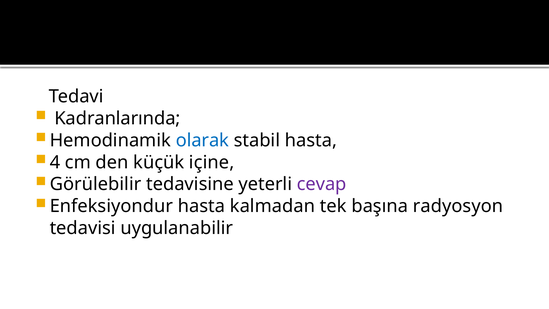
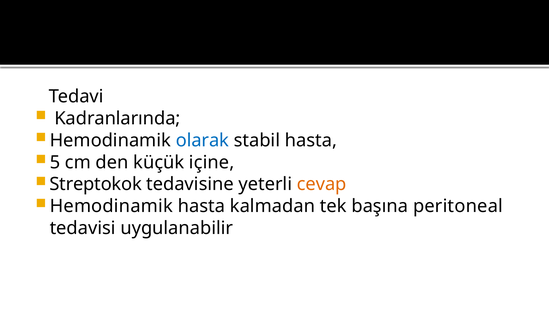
4: 4 -> 5
Görülebilir: Görülebilir -> Streptokok
cevap colour: purple -> orange
Enfeksiyondur at (111, 206): Enfeksiyondur -> Hemodinamik
radyosyon: radyosyon -> peritoneal
